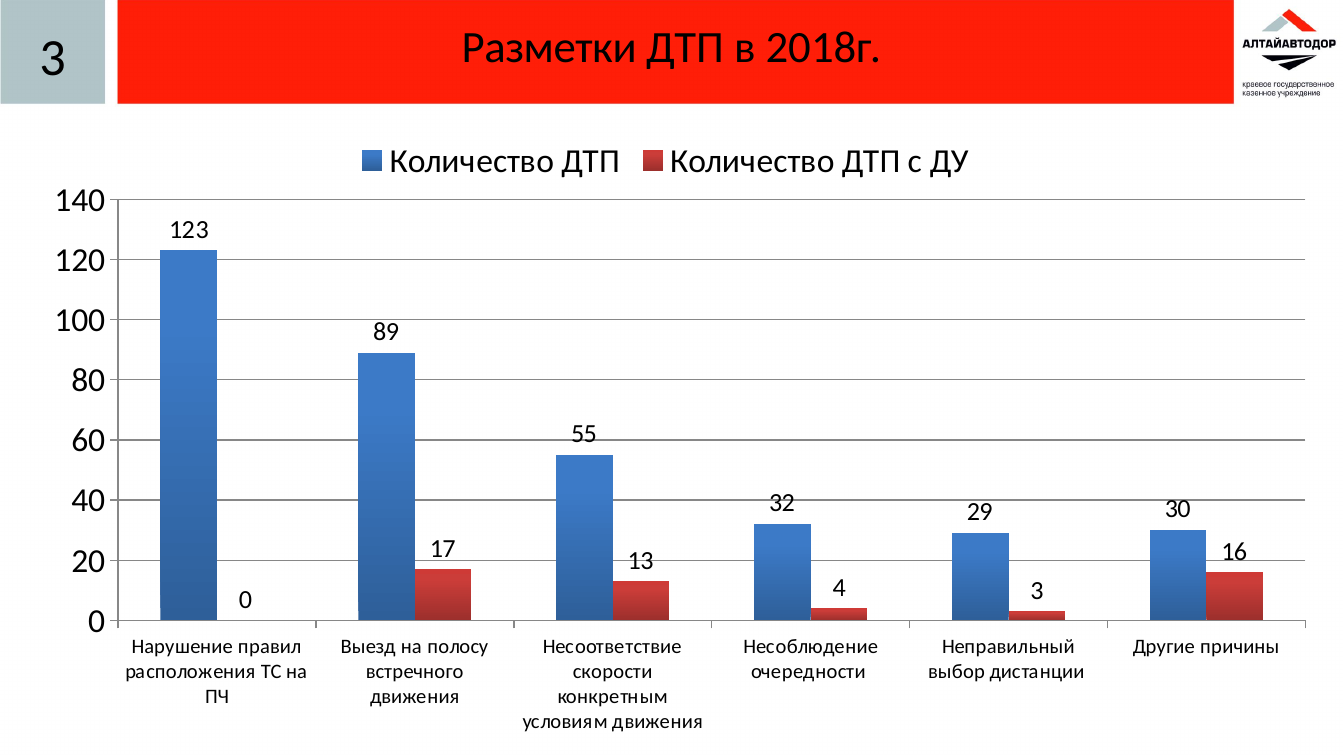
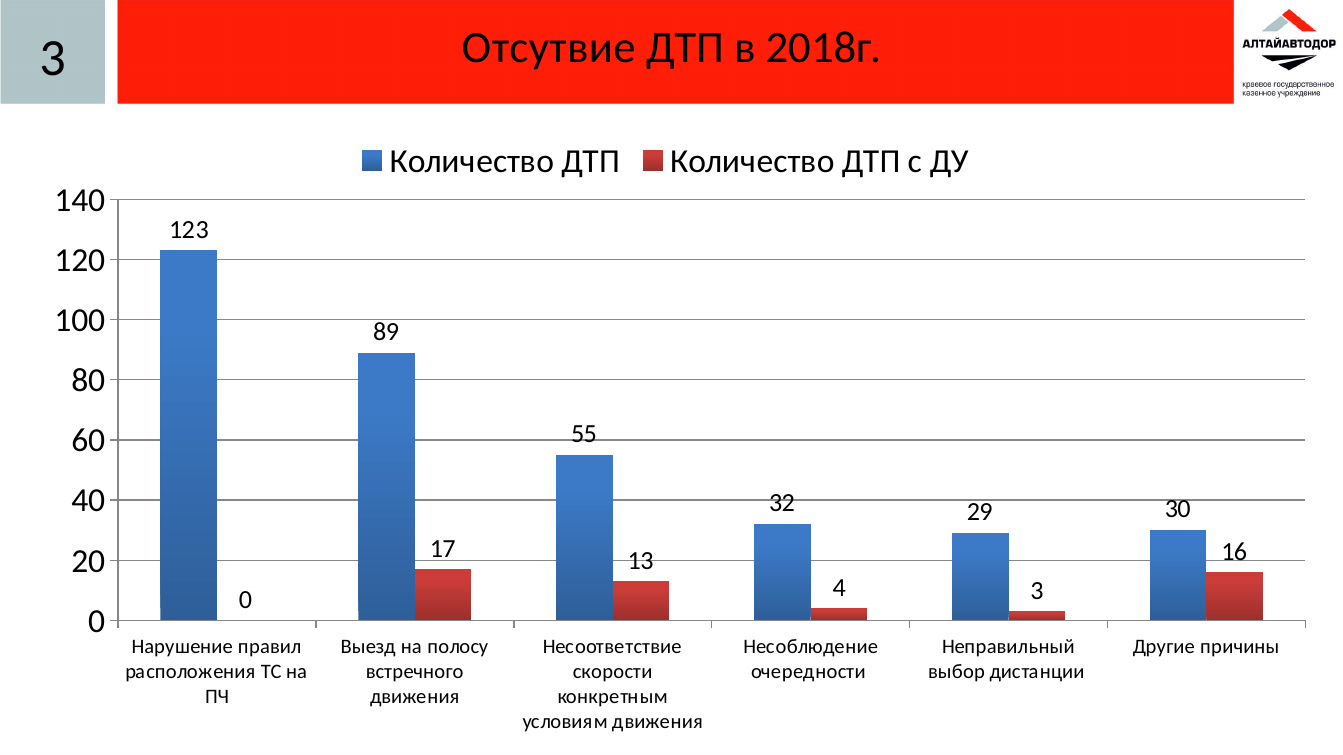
Разметки: Разметки -> Отсутвие
